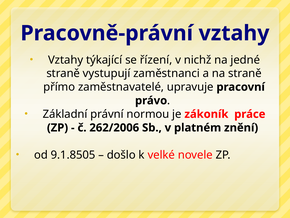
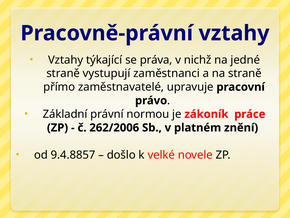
řízení: řízení -> práva
9.1.8505: 9.1.8505 -> 9.4.8857
